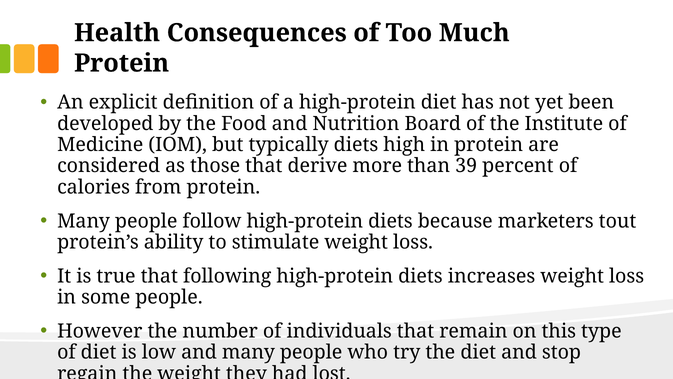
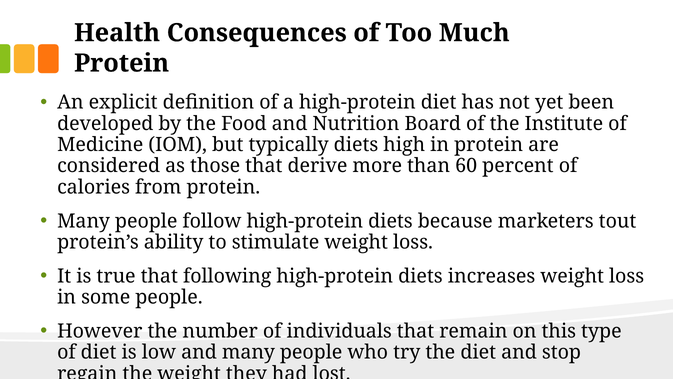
39: 39 -> 60
